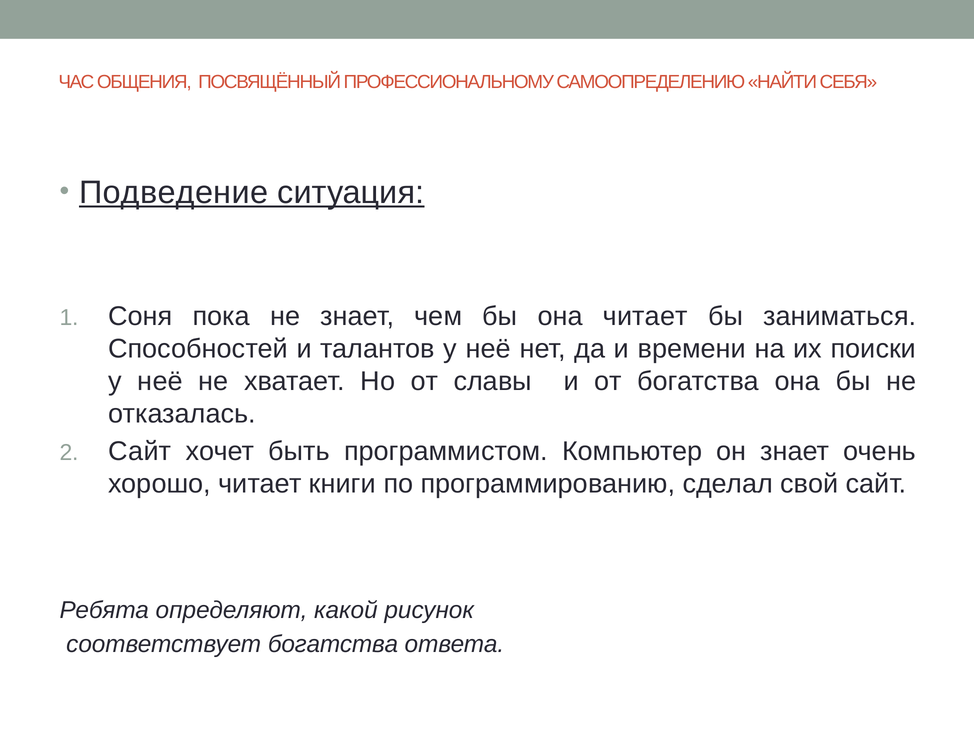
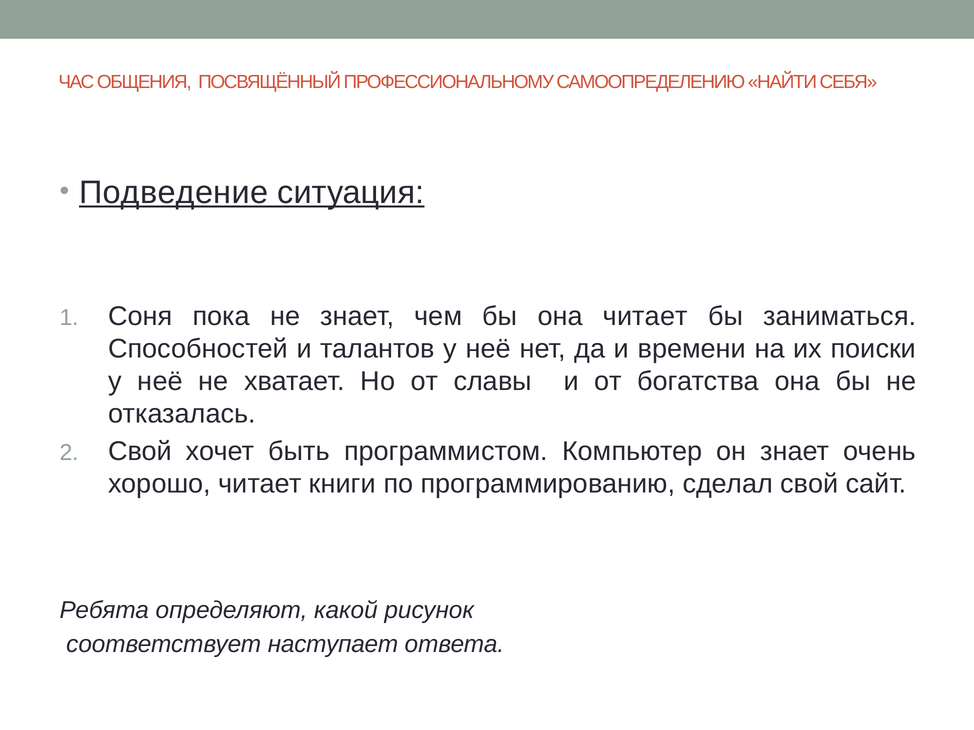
Сайт at (140, 452): Сайт -> Свой
соответствует богатства: богатства -> наступает
